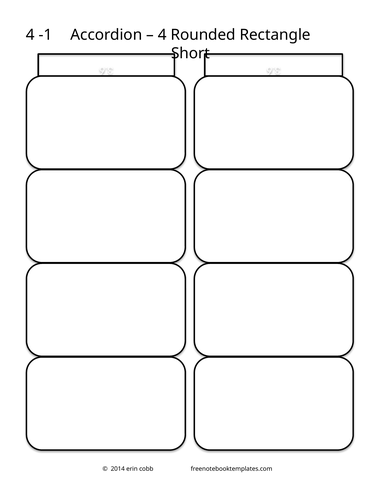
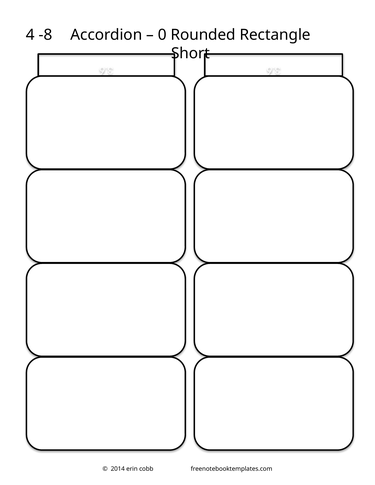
-1: -1 -> -8
4 at (162, 35): 4 -> 0
